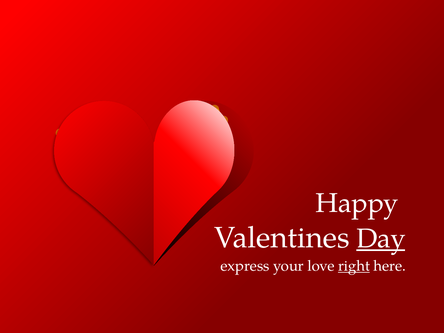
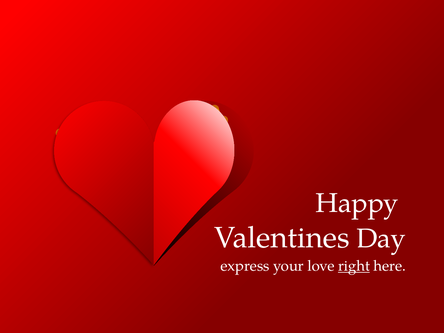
Day underline: present -> none
